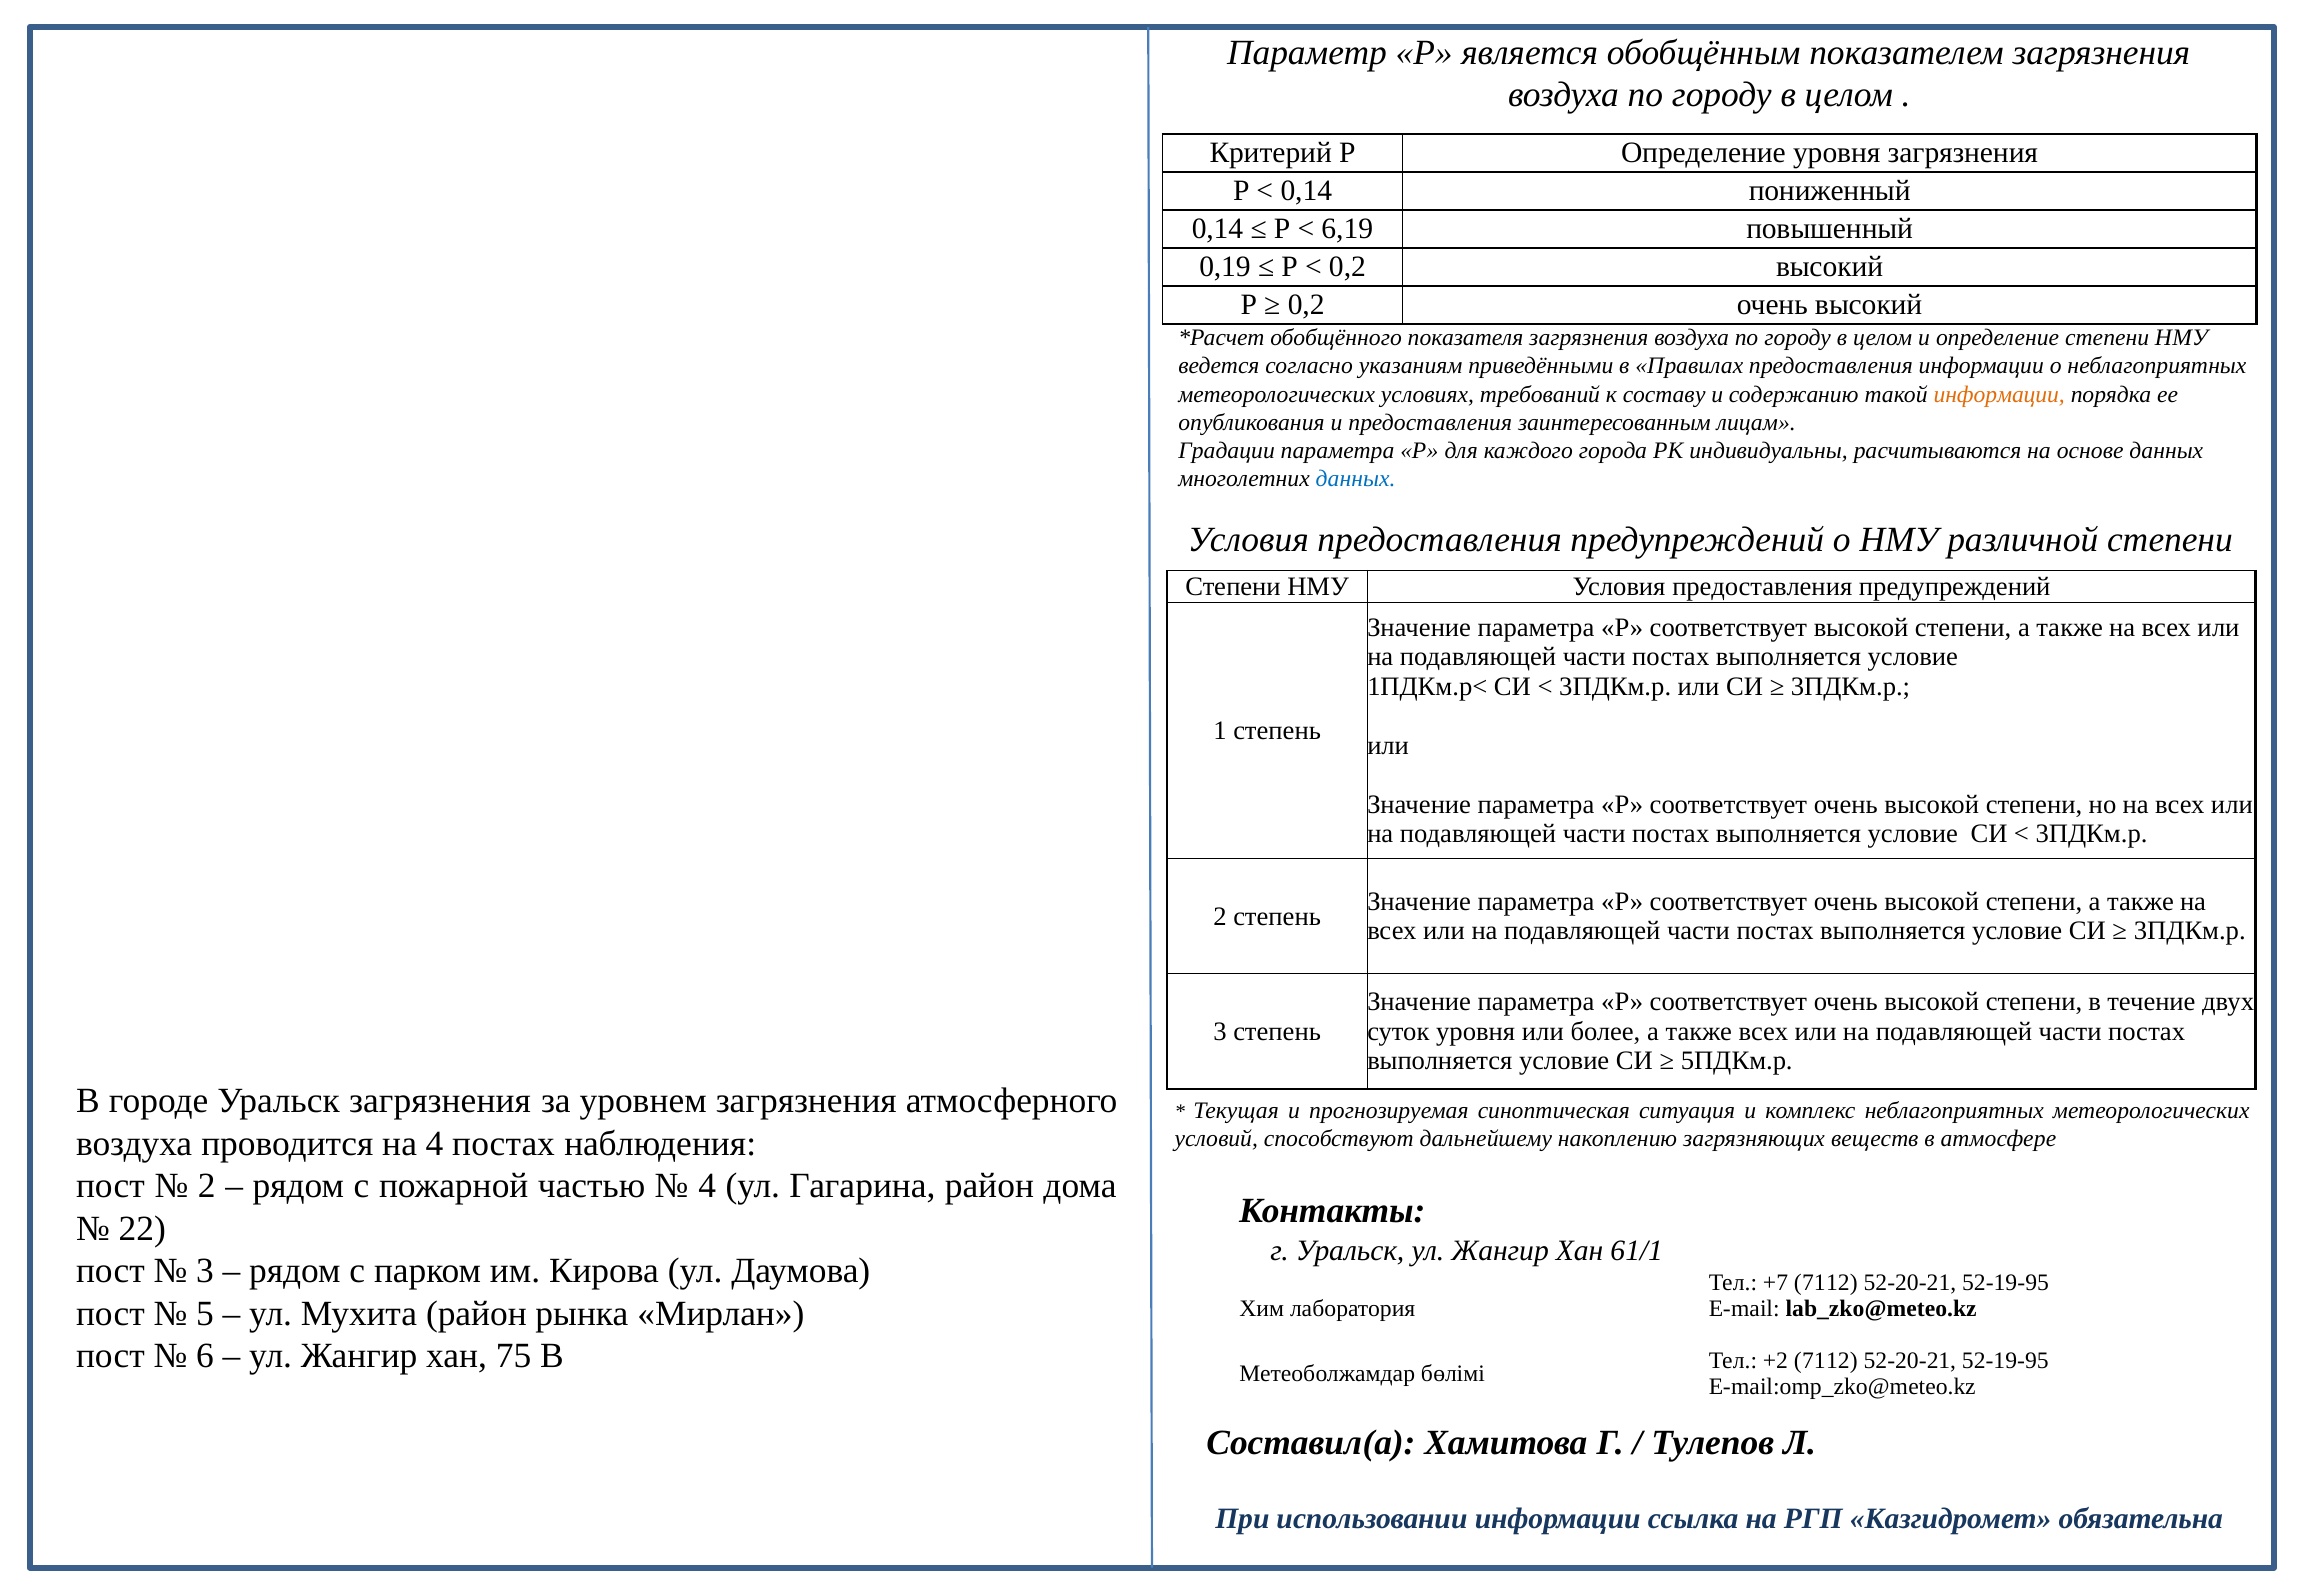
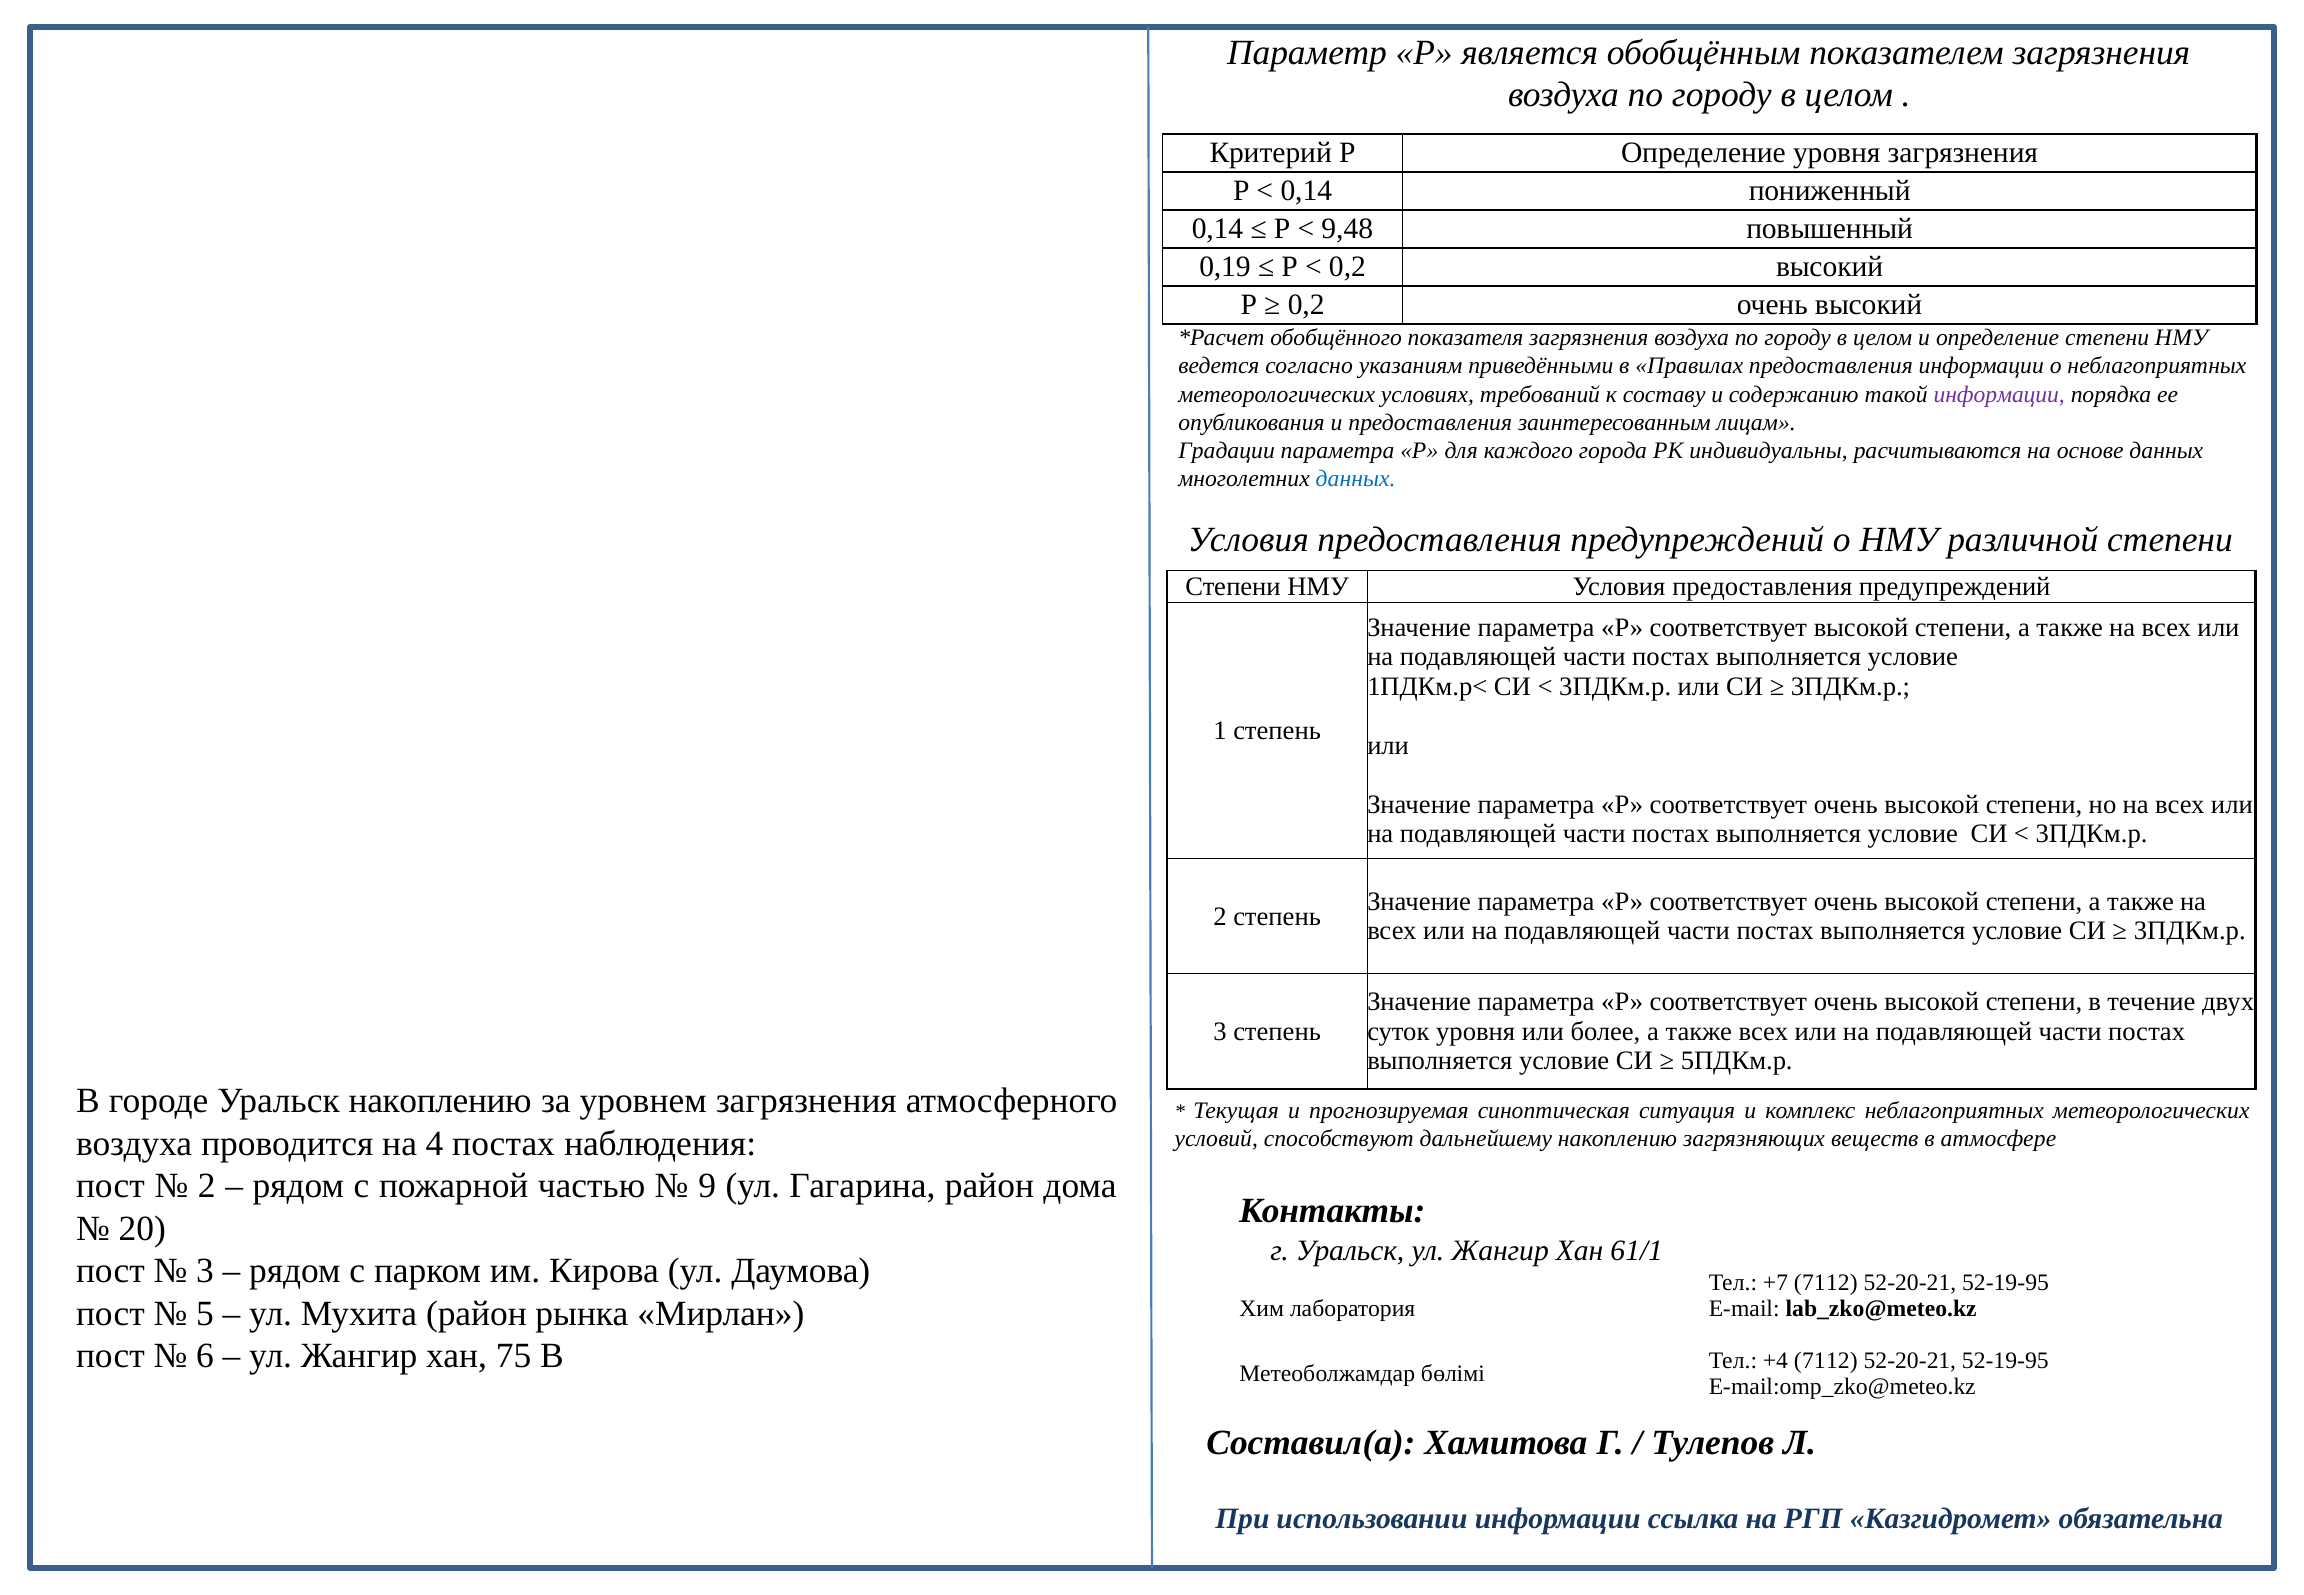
6,19: 6,19 -> 9,48
информации at (1999, 394) colour: orange -> purple
Уральск загрязнения: загрязнения -> накоплению
4 at (707, 1186): 4 -> 9
22: 22 -> 20
+2: +2 -> +4
